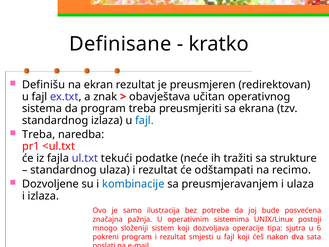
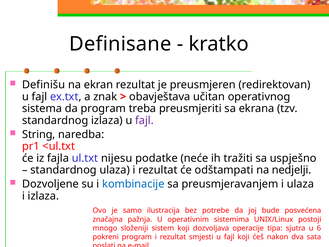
fajl at (144, 120) colour: blue -> purple
Treba at (39, 134): Treba -> String
tekući: tekući -> nijesu
strukture: strukture -> uspješno
recimo: recimo -> nedjelji
